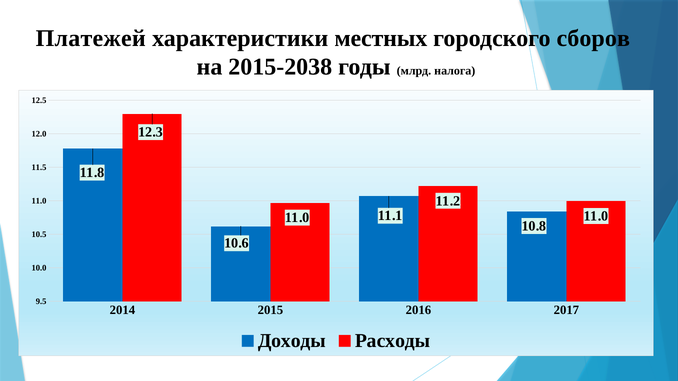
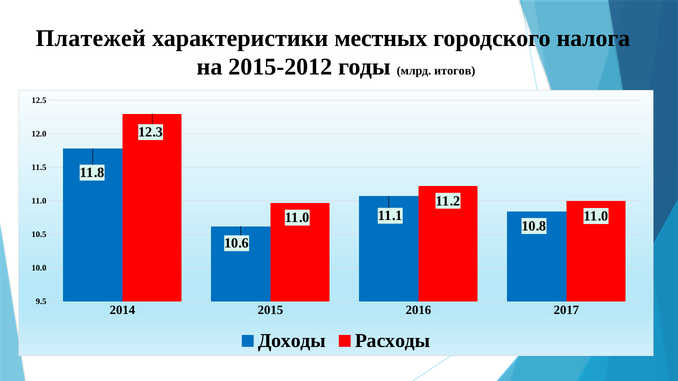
сборов: сборов -> налога
2015-2038: 2015-2038 -> 2015-2012
налога: налога -> итогов
